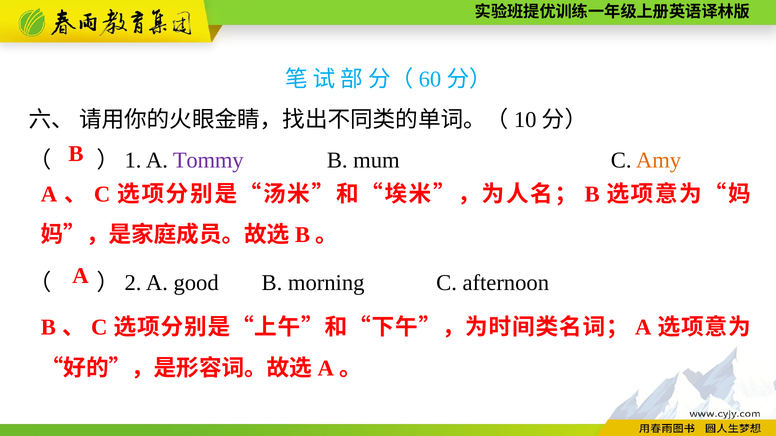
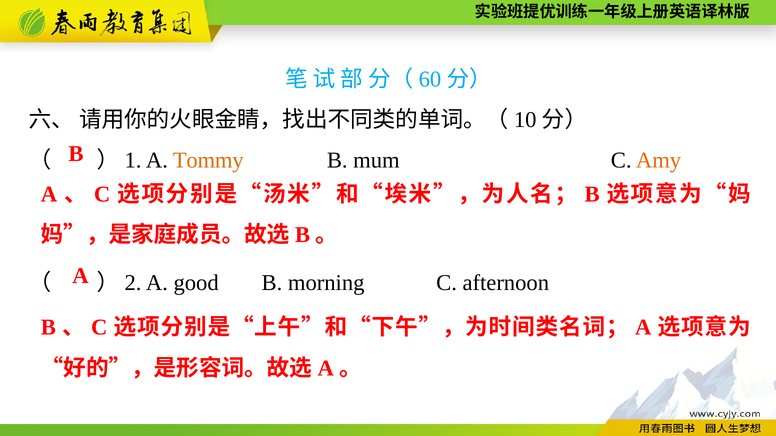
Tommy colour: purple -> orange
